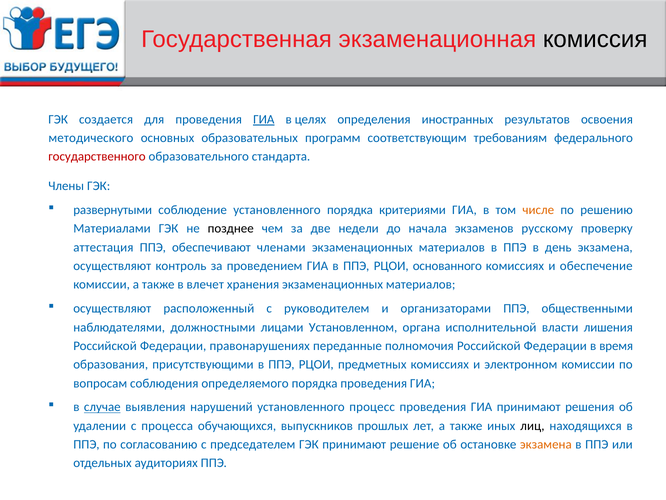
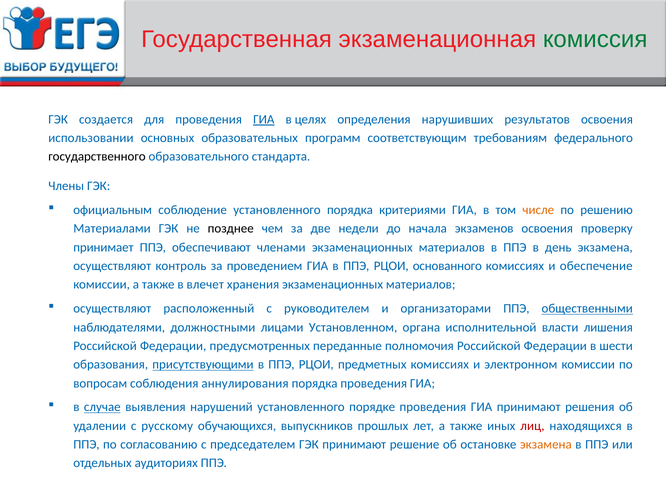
комиссия colour: black -> green
иностранных: иностранных -> нарушивших
методического: методического -> использовании
государственного colour: red -> black
развернутыми: развернутыми -> официальным
экзаменов русскому: русскому -> освоения
аттестация: аттестация -> принимает
общественными underline: none -> present
правонарушениях: правонарушениях -> предусмотренных
время: время -> шести
присутствующими underline: none -> present
определяемого: определяемого -> аннулирования
процесс: процесс -> порядке
процесса: процесса -> русскому
лиц colour: black -> red
